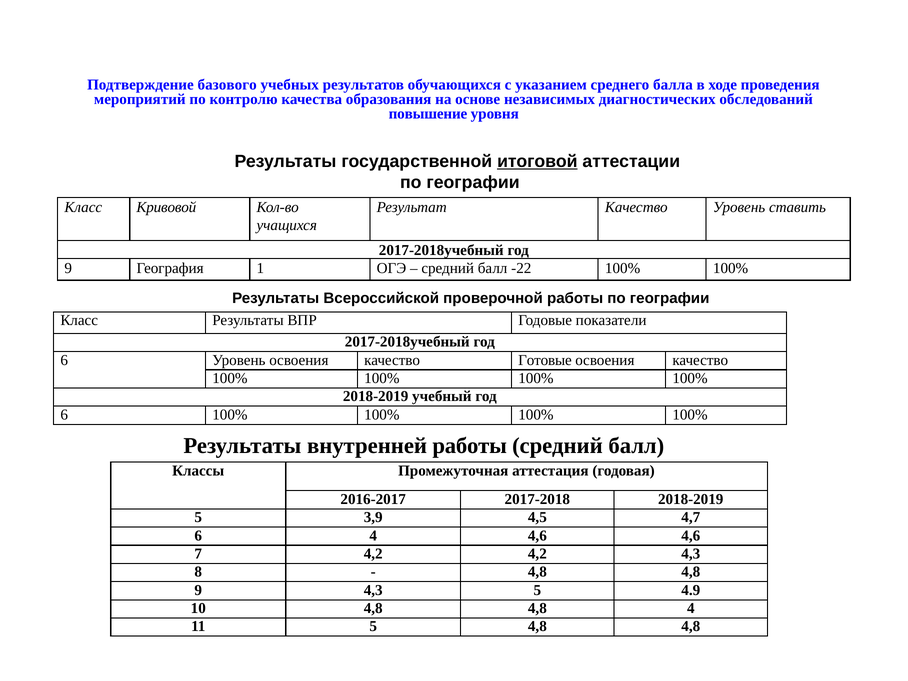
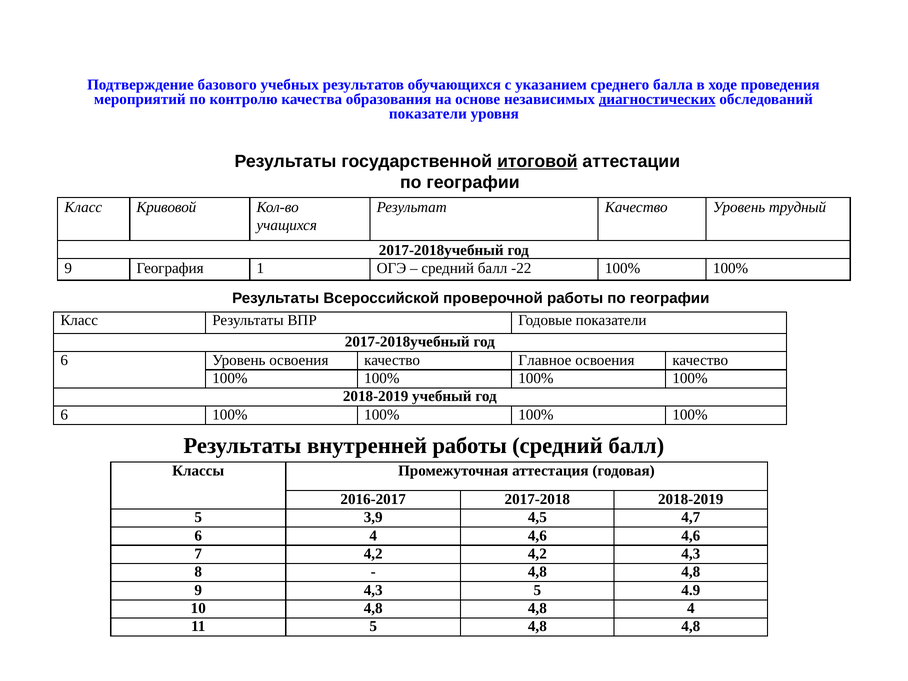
диагностических underline: none -> present
повышение at (428, 114): повышение -> показатели
ставить: ставить -> трудный
Готовые: Готовые -> Главное
